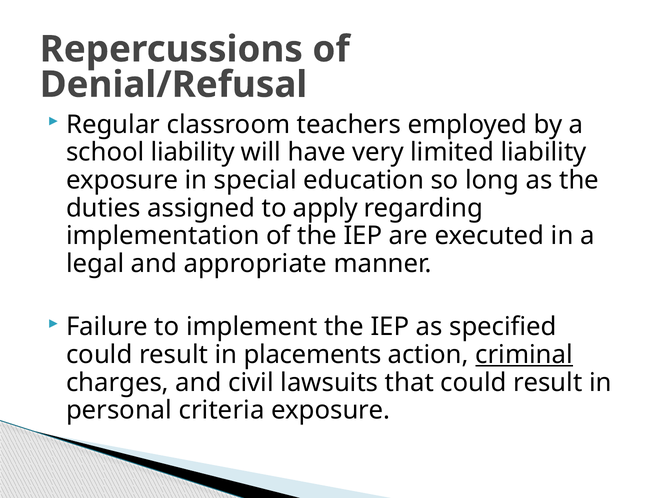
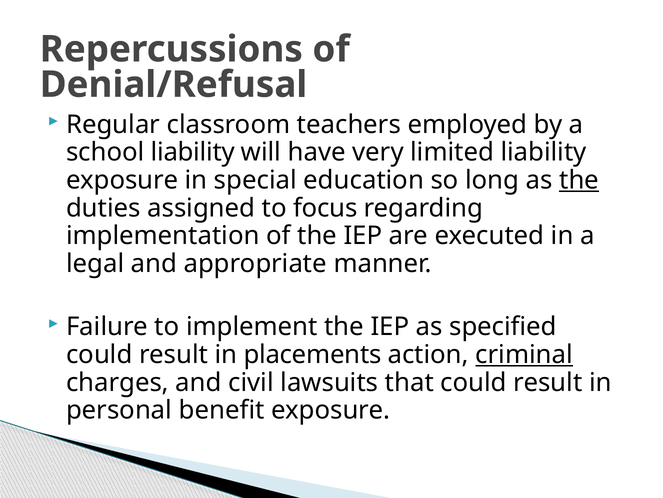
the at (579, 180) underline: none -> present
apply: apply -> focus
criteria: criteria -> benefit
